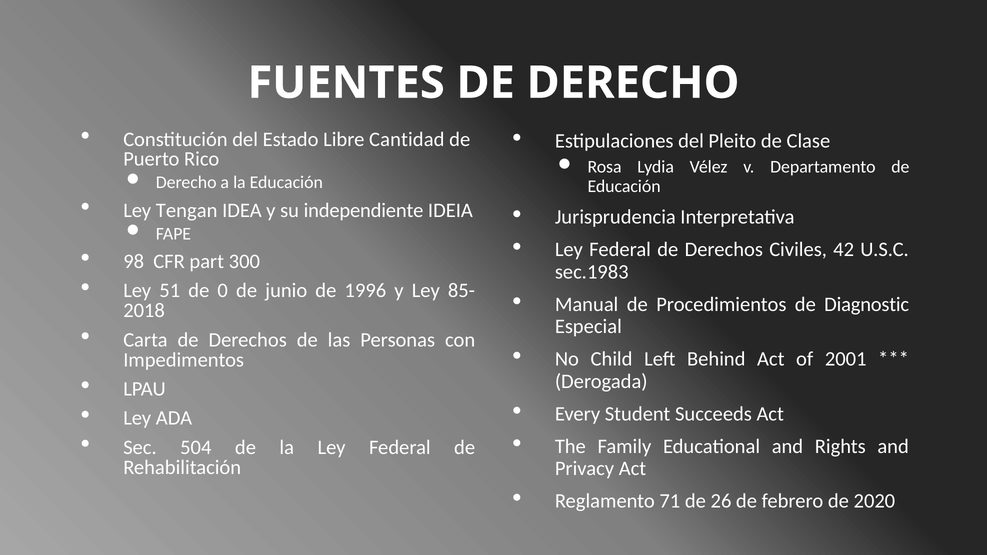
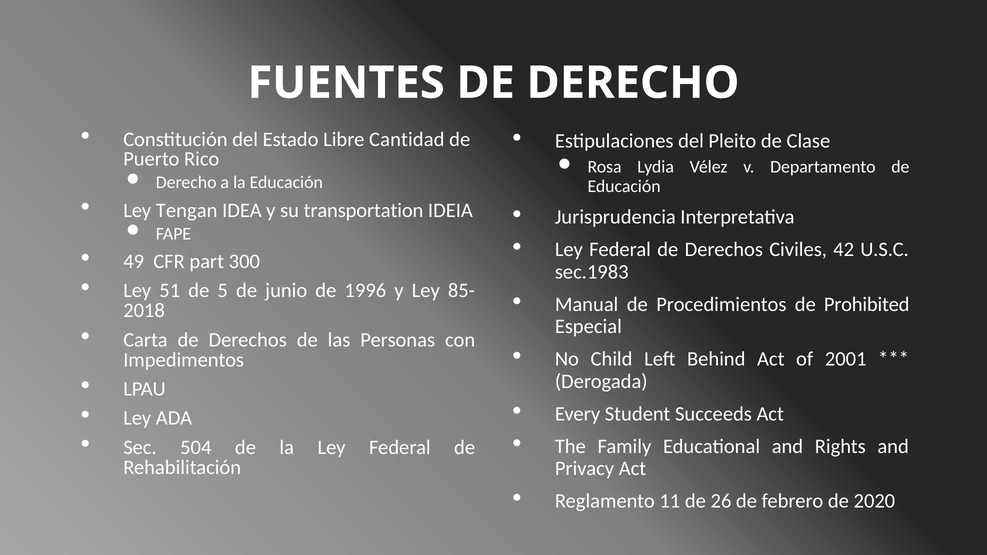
independiente: independiente -> transportation
98: 98 -> 49
0: 0 -> 5
Diagnostic: Diagnostic -> Prohibited
71: 71 -> 11
